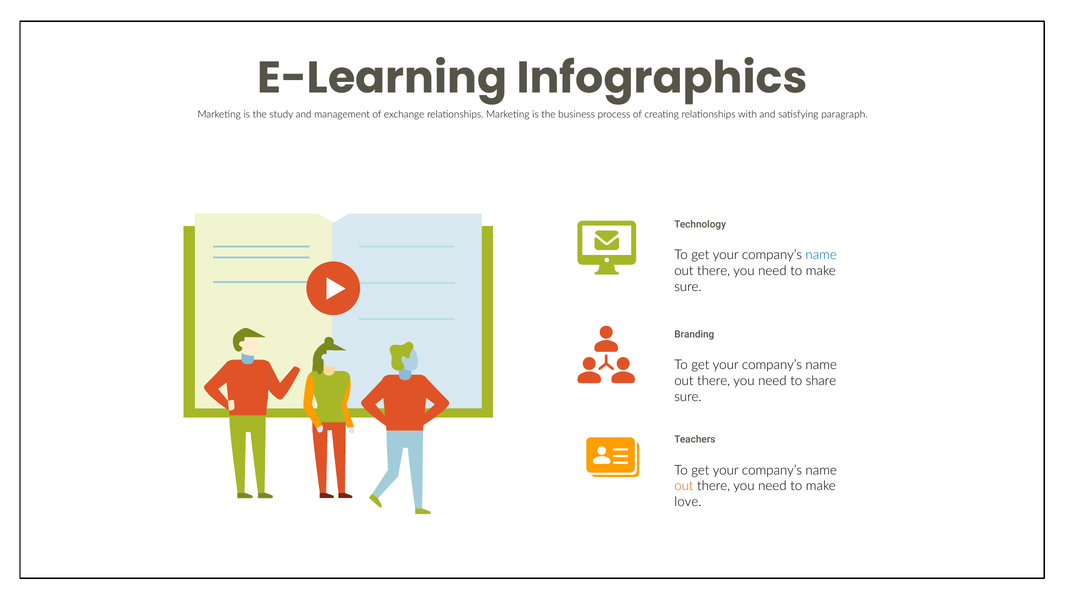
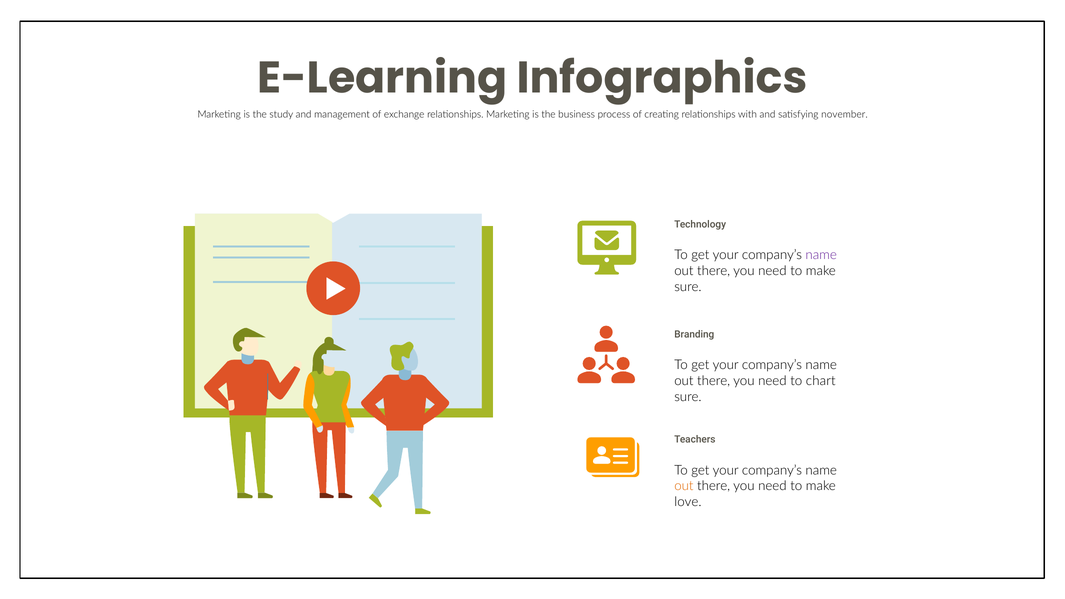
paragraph: paragraph -> november
name at (821, 255) colour: blue -> purple
share: share -> chart
